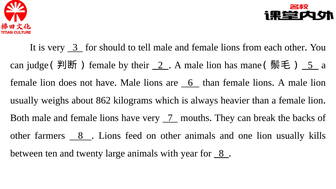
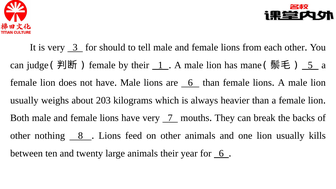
2: 2 -> 1
862: 862 -> 203
farmers: farmers -> nothing
animals with: with -> their
for 8: 8 -> 6
